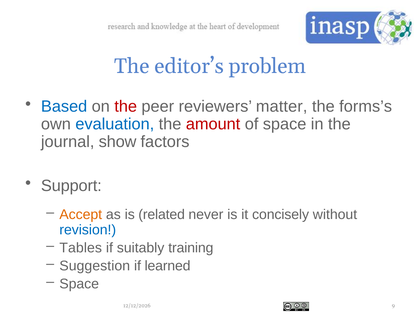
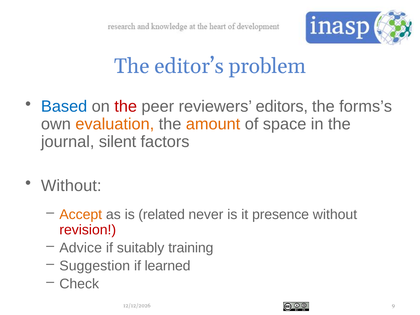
matter: matter -> editors
evaluation colour: blue -> orange
amount colour: red -> orange
show: show -> silent
Support at (71, 186): Support -> Without
concisely: concisely -> presence
revision colour: blue -> red
Tables: Tables -> Advice
Space at (79, 284): Space -> Check
